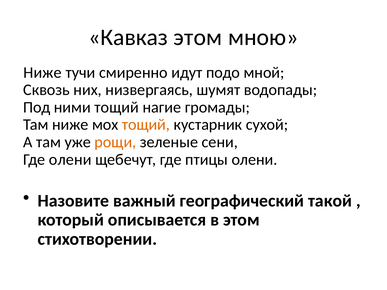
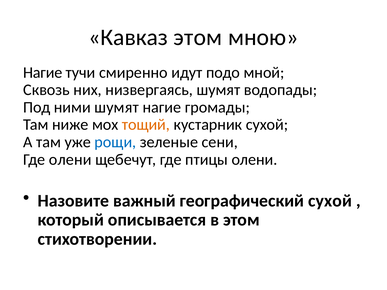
Ниже at (43, 73): Ниже -> Нагие
ними тощий: тощий -> шумят
рощи colour: orange -> blue
географический такой: такой -> сухой
